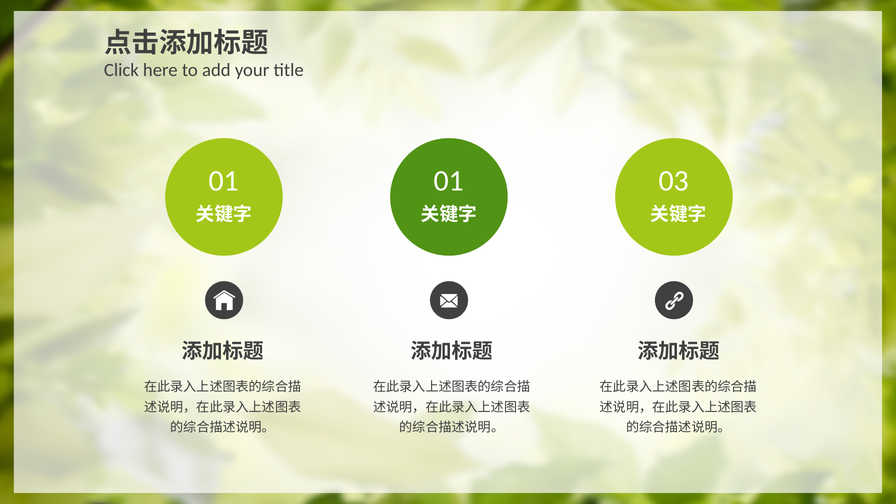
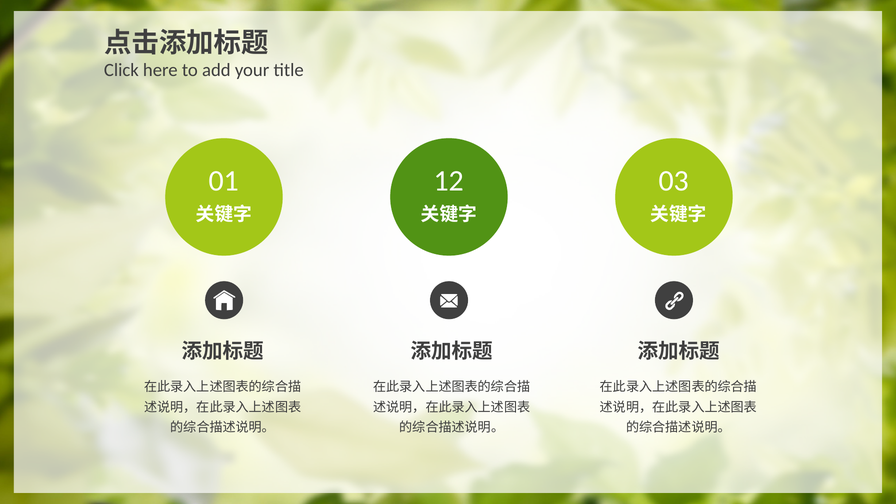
01 01: 01 -> 12
